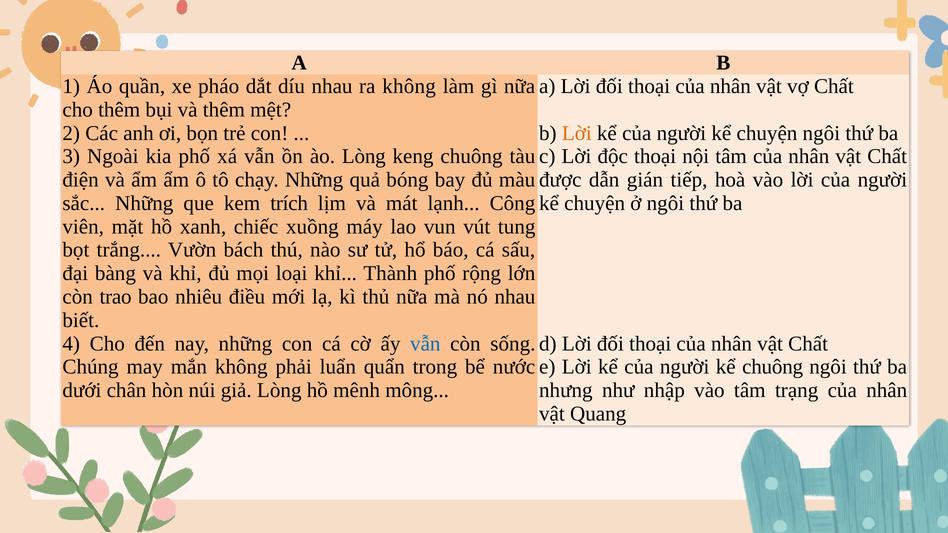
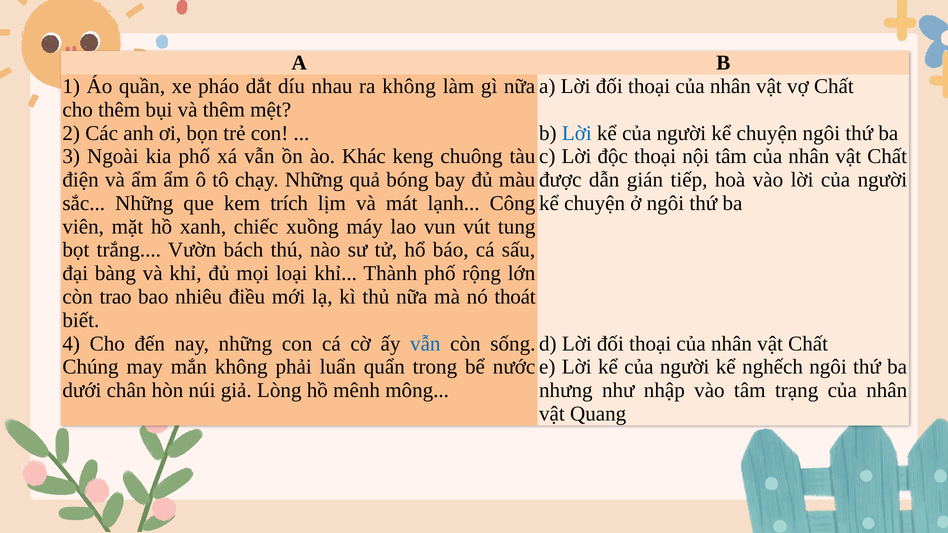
Lời at (577, 133) colour: orange -> blue
ào Lòng: Lòng -> Khác
nó nhau: nhau -> thoát
kể chuông: chuông -> nghếch
